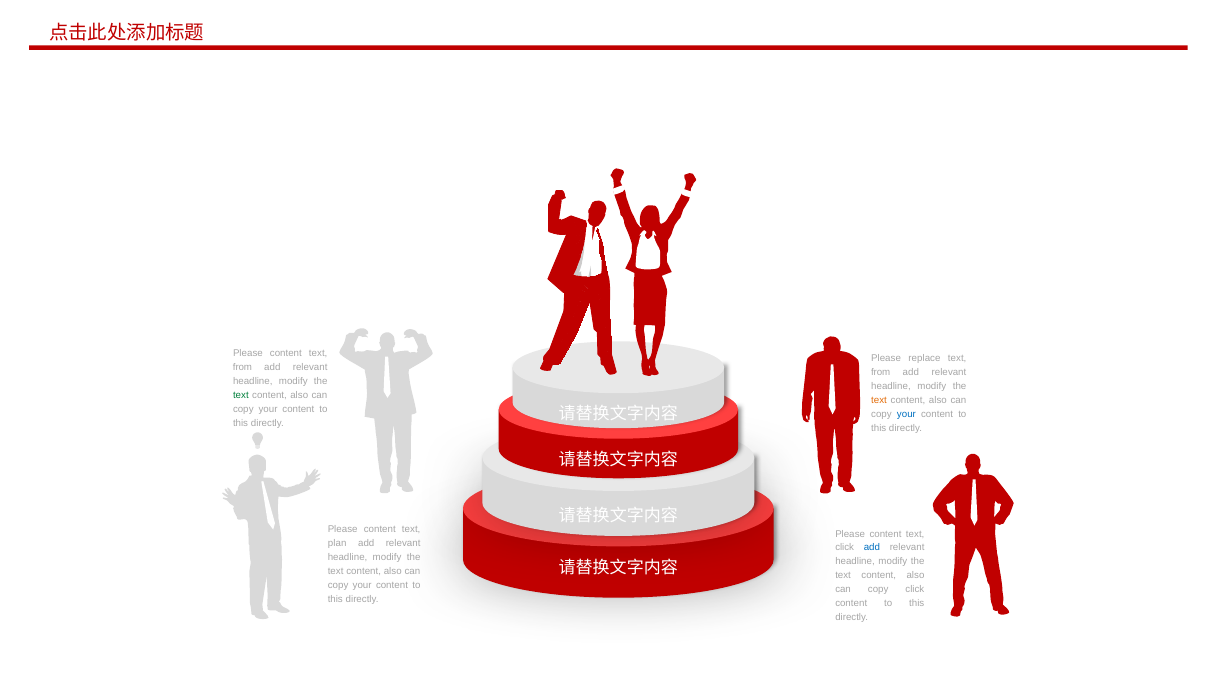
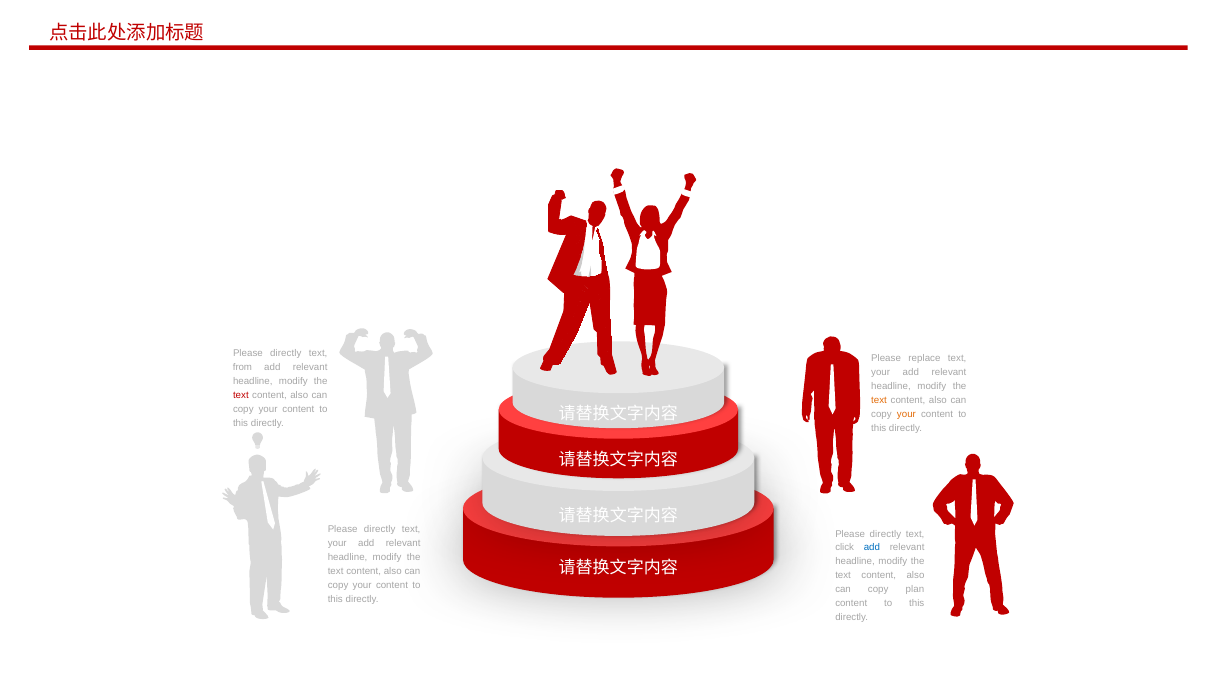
content at (286, 353): content -> directly
from at (881, 372): from -> your
text at (241, 395) colour: green -> red
your at (906, 414) colour: blue -> orange
content at (380, 529): content -> directly
content at (885, 533): content -> directly
plan at (337, 543): plan -> your
copy click: click -> plan
